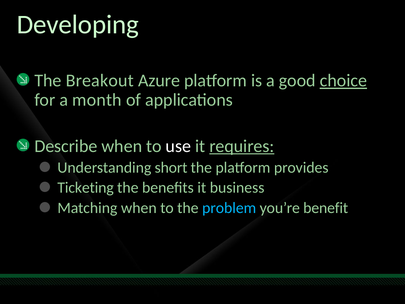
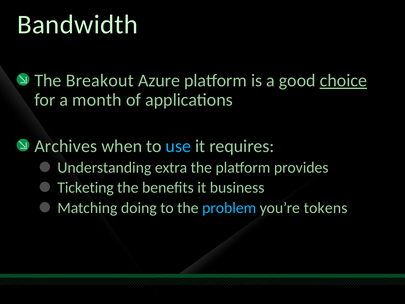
Developing: Developing -> Bandwidth
Describe: Describe -> Archives
use colour: white -> light blue
requires underline: present -> none
short: short -> extra
Matching when: when -> doing
benefit: benefit -> tokens
